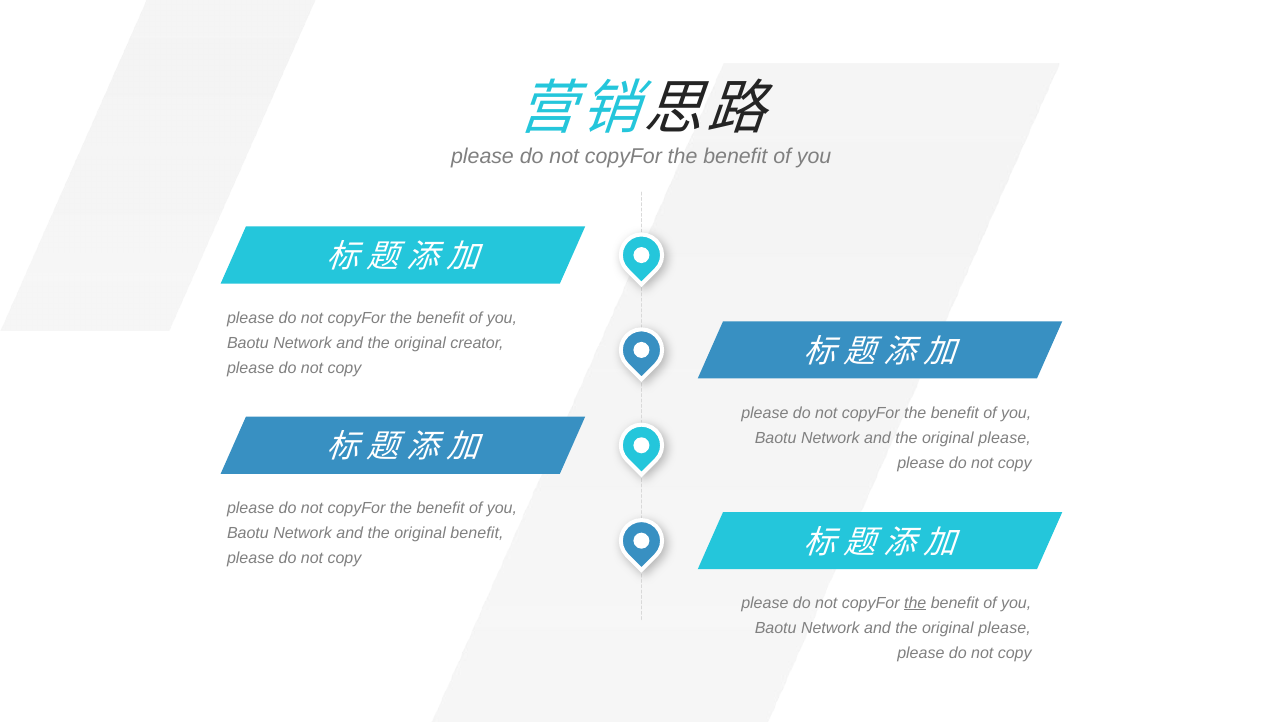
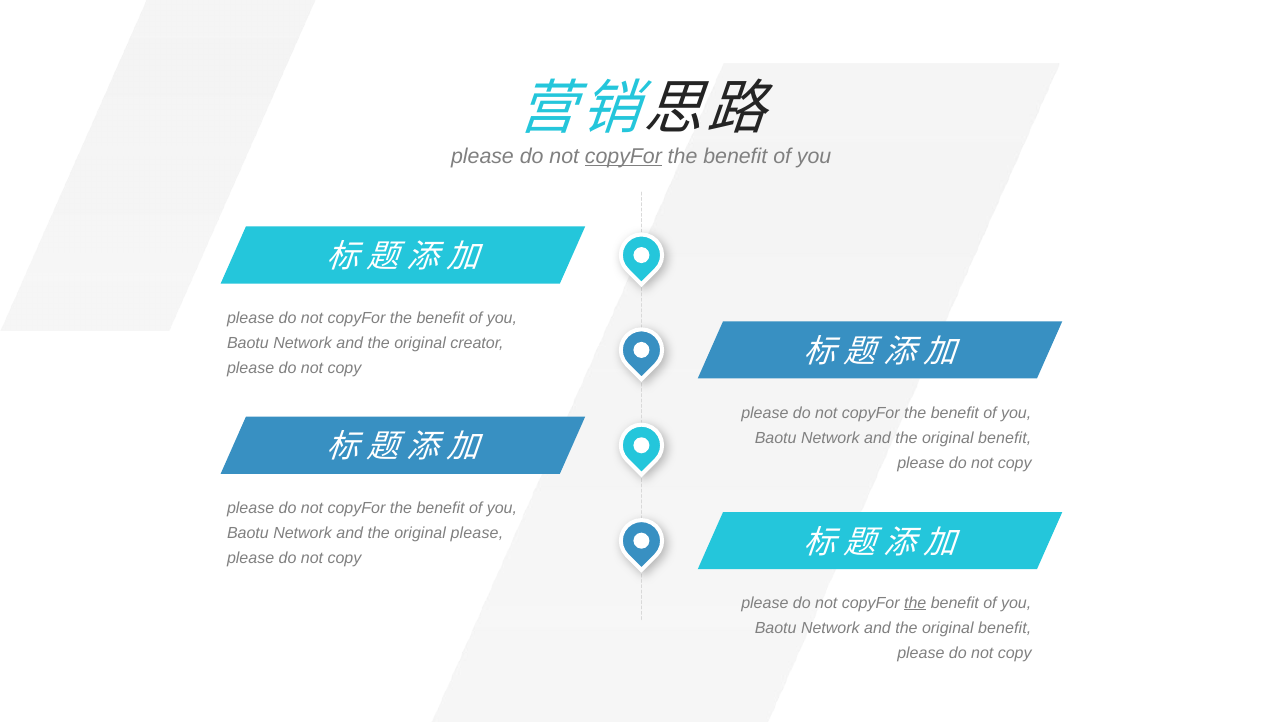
copyFor at (623, 157) underline: none -> present
please at (1005, 438): please -> benefit
original benefit: benefit -> please
please at (1005, 628): please -> benefit
